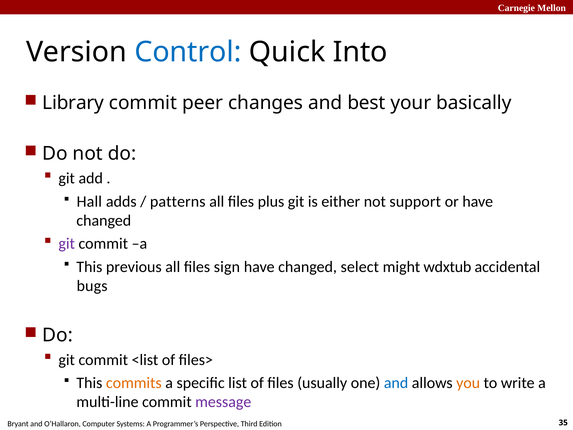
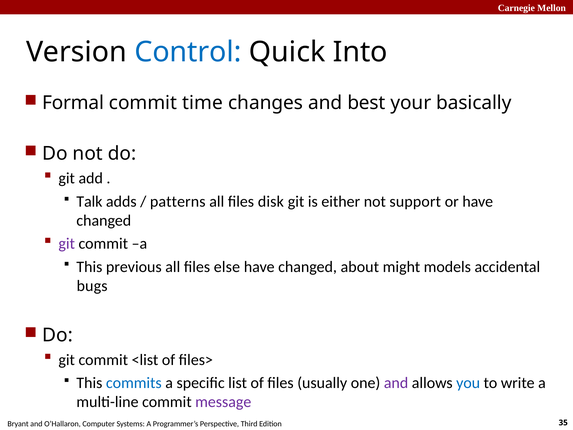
Library: Library -> Formal
peer: peer -> time
Hall: Hall -> Talk
plus: plus -> disk
sign: sign -> else
select: select -> about
wdxtub: wdxtub -> models
commits colour: orange -> blue
and at (396, 383) colour: blue -> purple
you colour: orange -> blue
